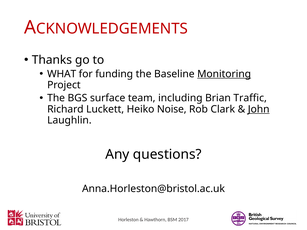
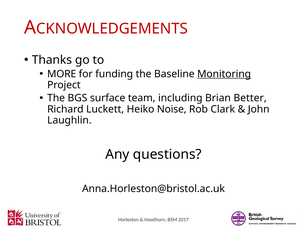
WHAT: WHAT -> MORE
Traffic: Traffic -> Better
John underline: present -> none
